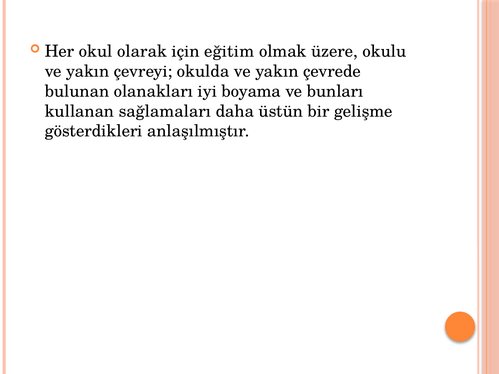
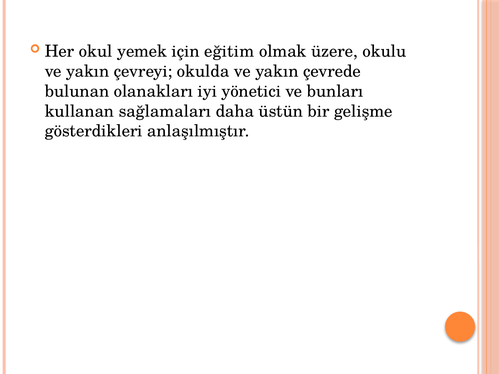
olarak: olarak -> yemek
boyama: boyama -> yönetici
